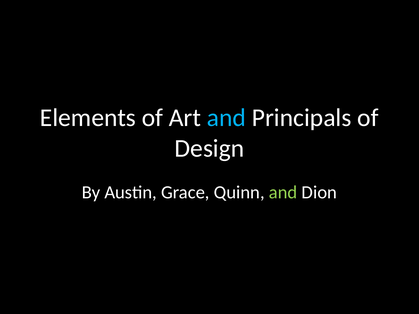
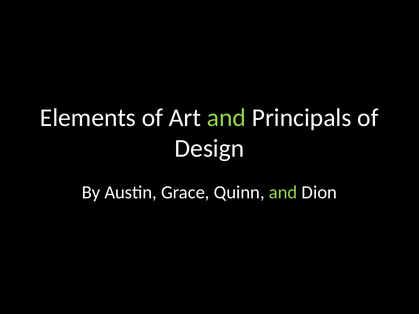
and at (226, 118) colour: light blue -> light green
